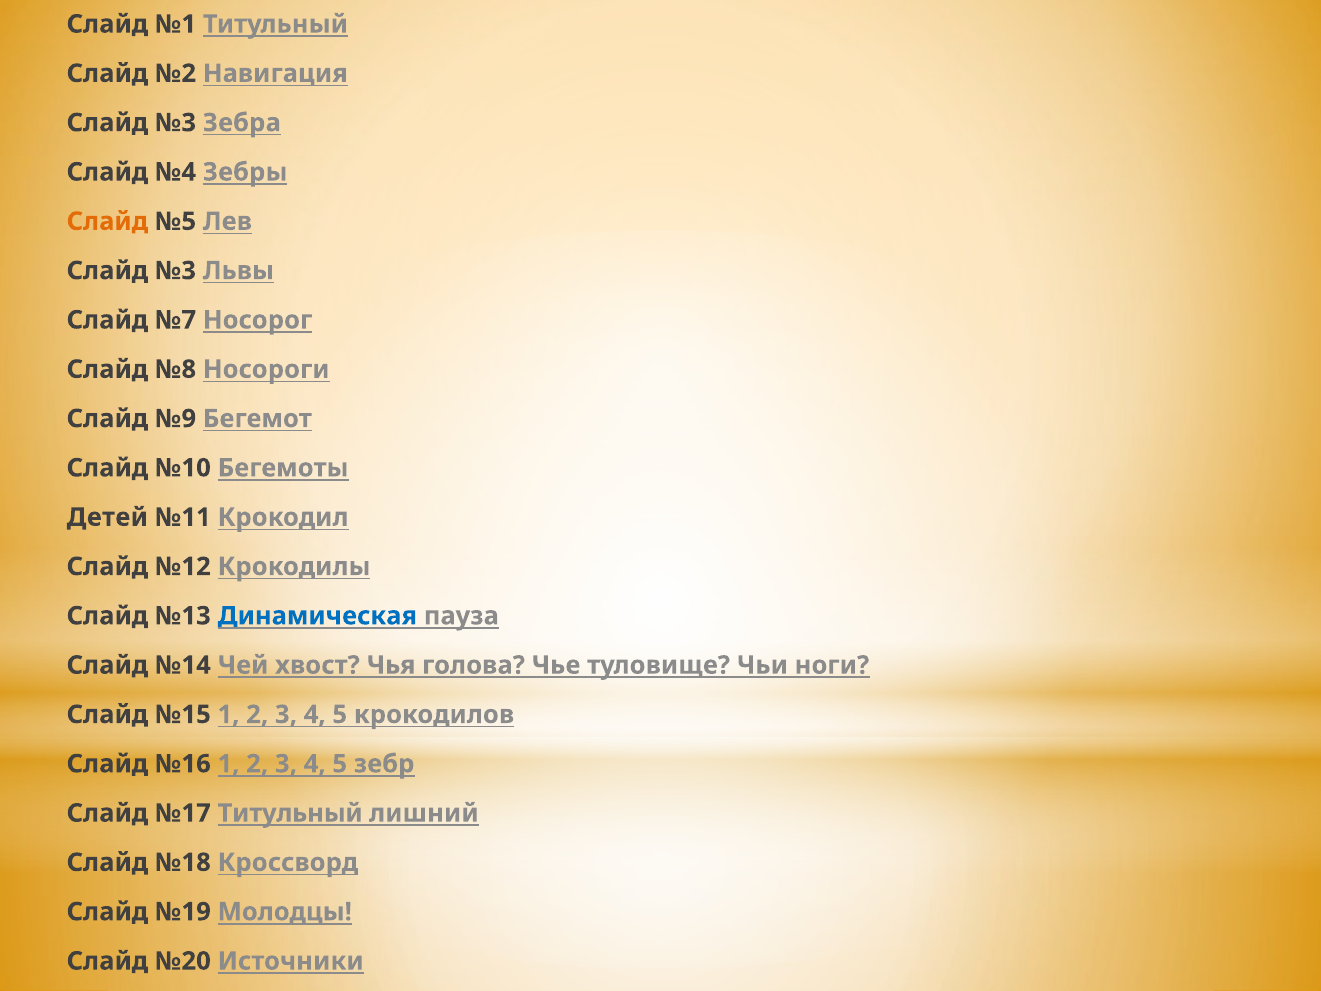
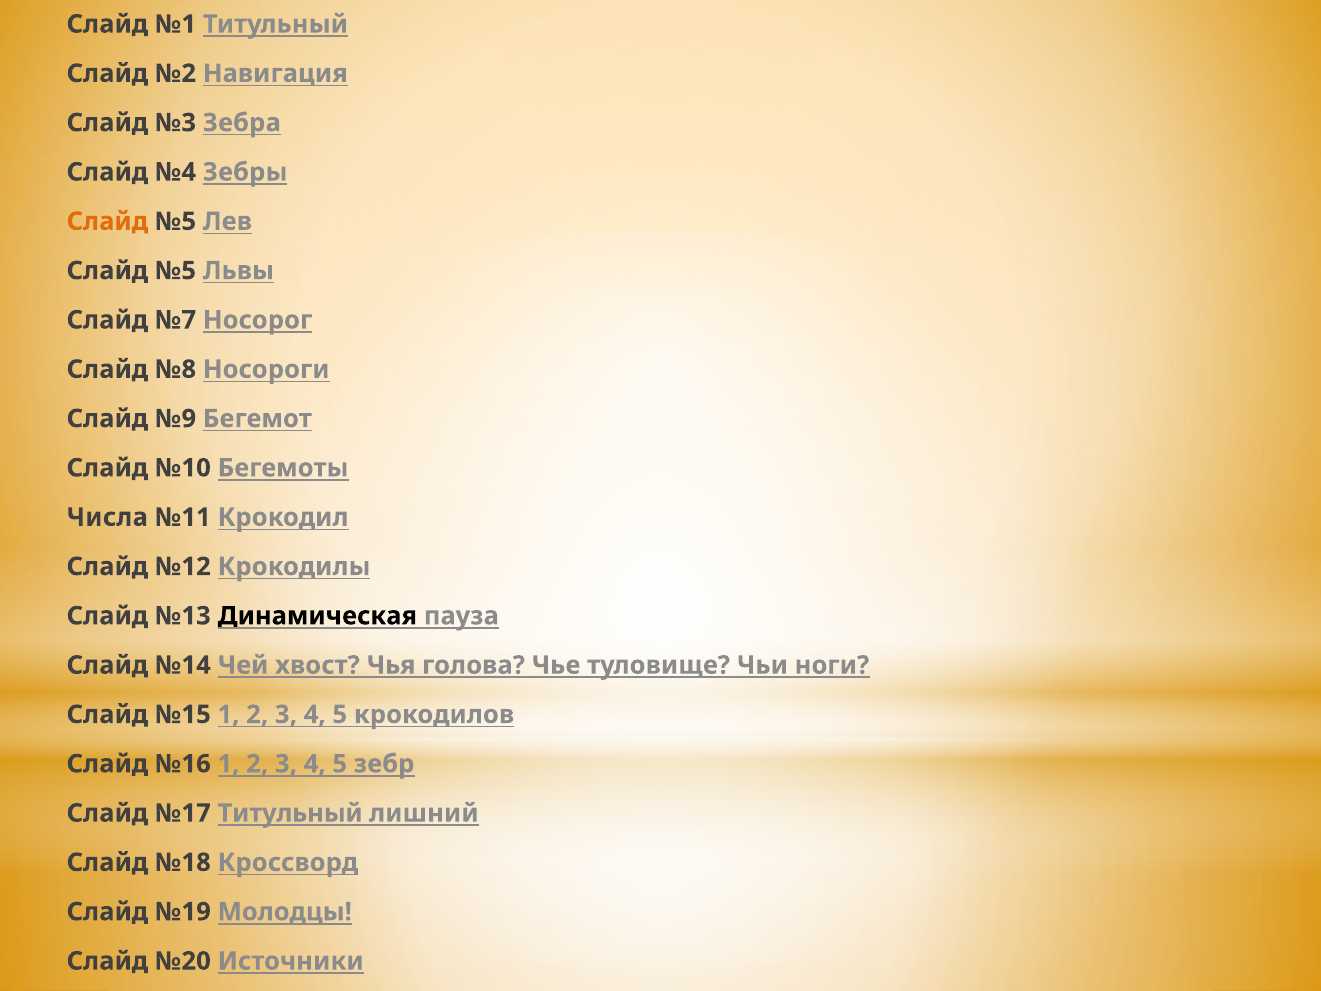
№3 at (175, 271): №3 -> №5
Детей: Детей -> Числа
Динамическая colour: blue -> black
